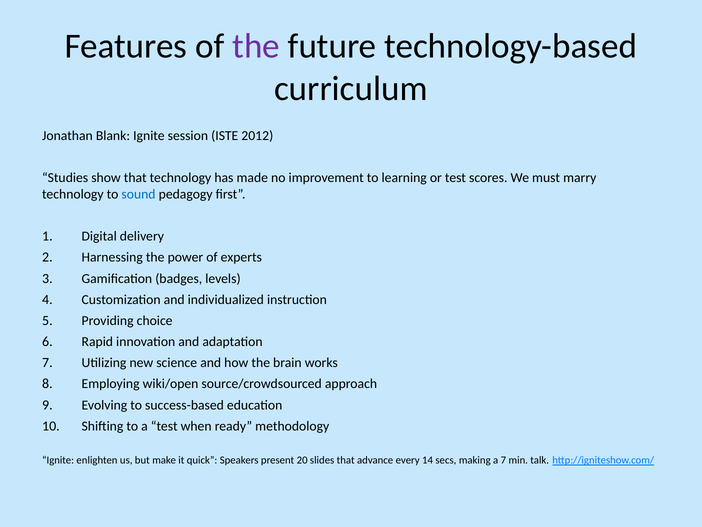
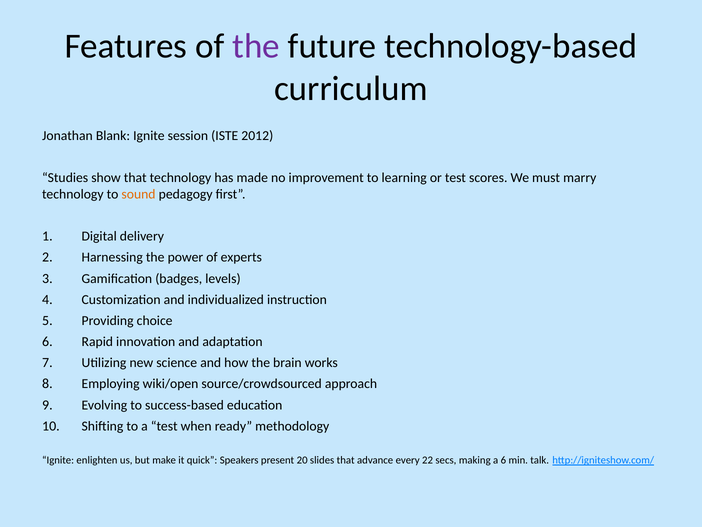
sound colour: blue -> orange
14: 14 -> 22
a 7: 7 -> 6
